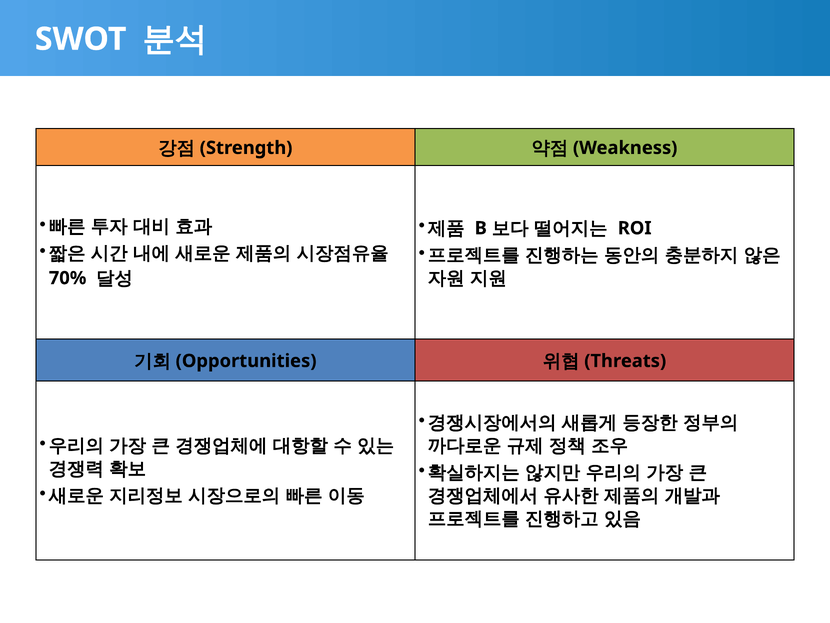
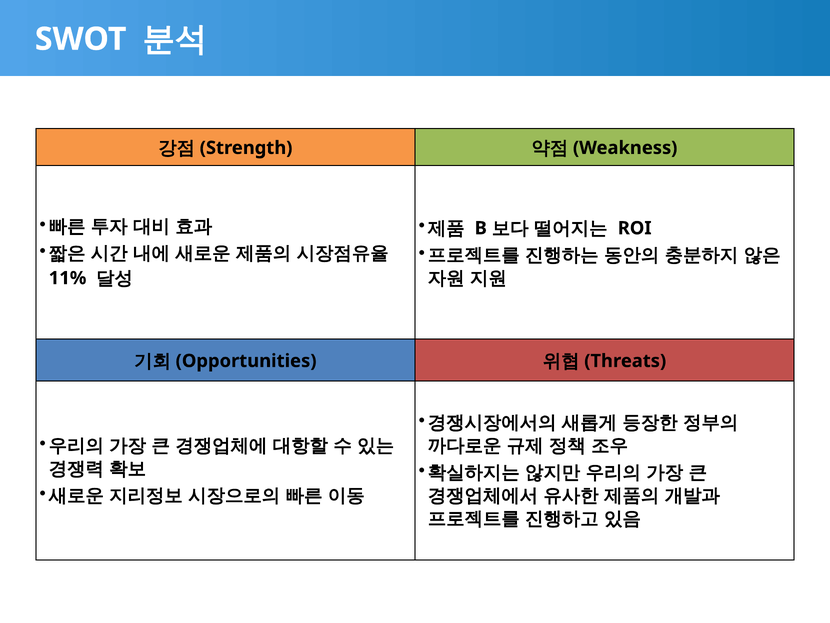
70%: 70% -> 11%
